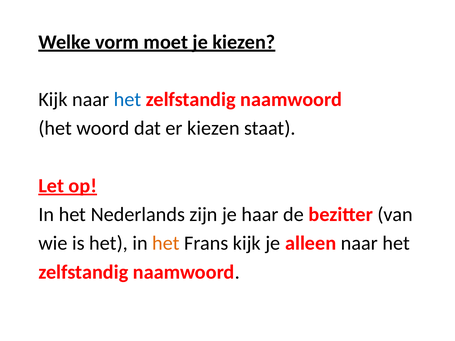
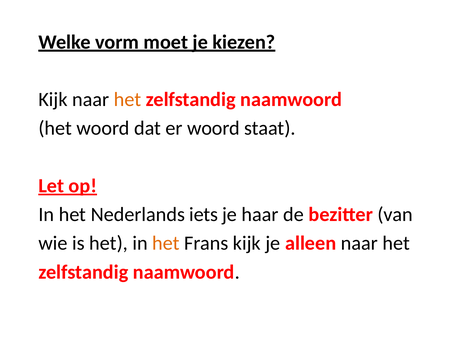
het at (128, 100) colour: blue -> orange
er kiezen: kiezen -> woord
zijn: zijn -> iets
